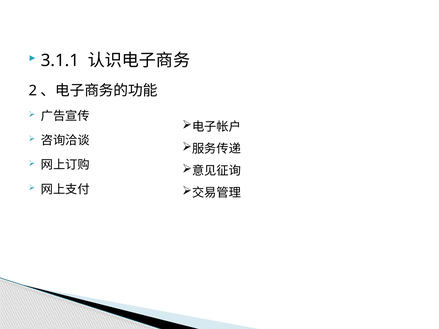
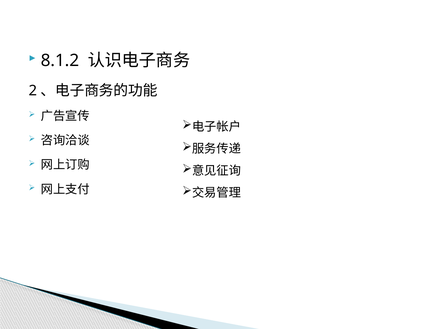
3.1.1: 3.1.1 -> 8.1.2
